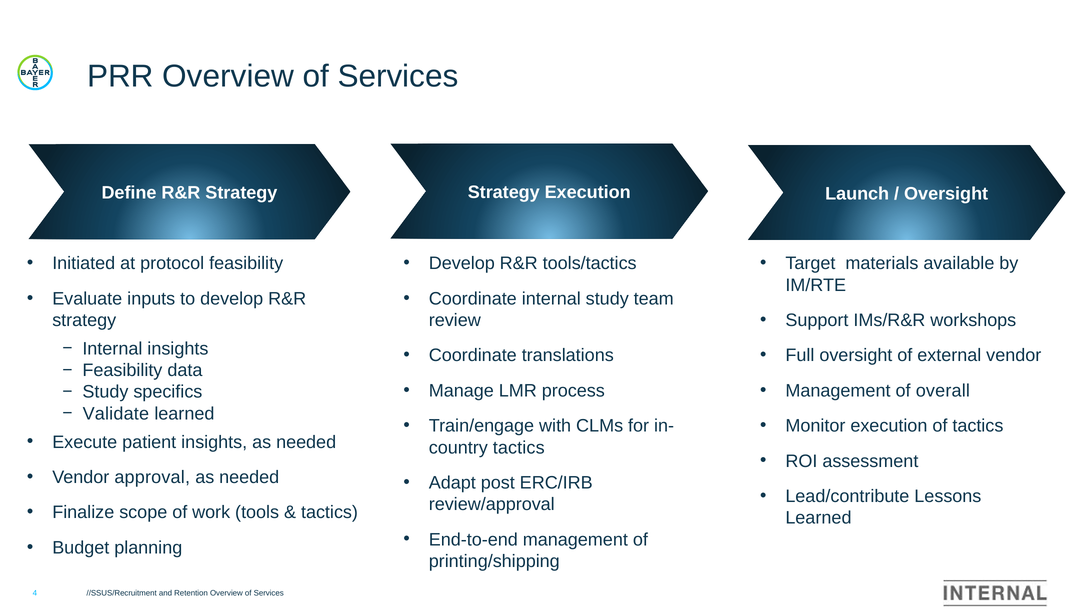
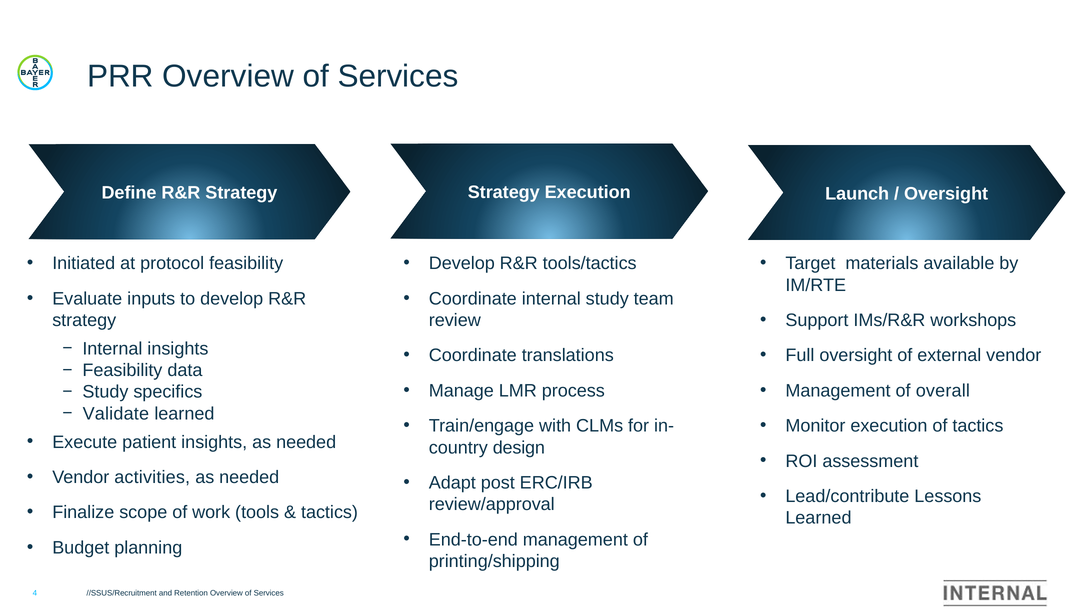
tactics at (519, 448): tactics -> design
approval: approval -> activities
